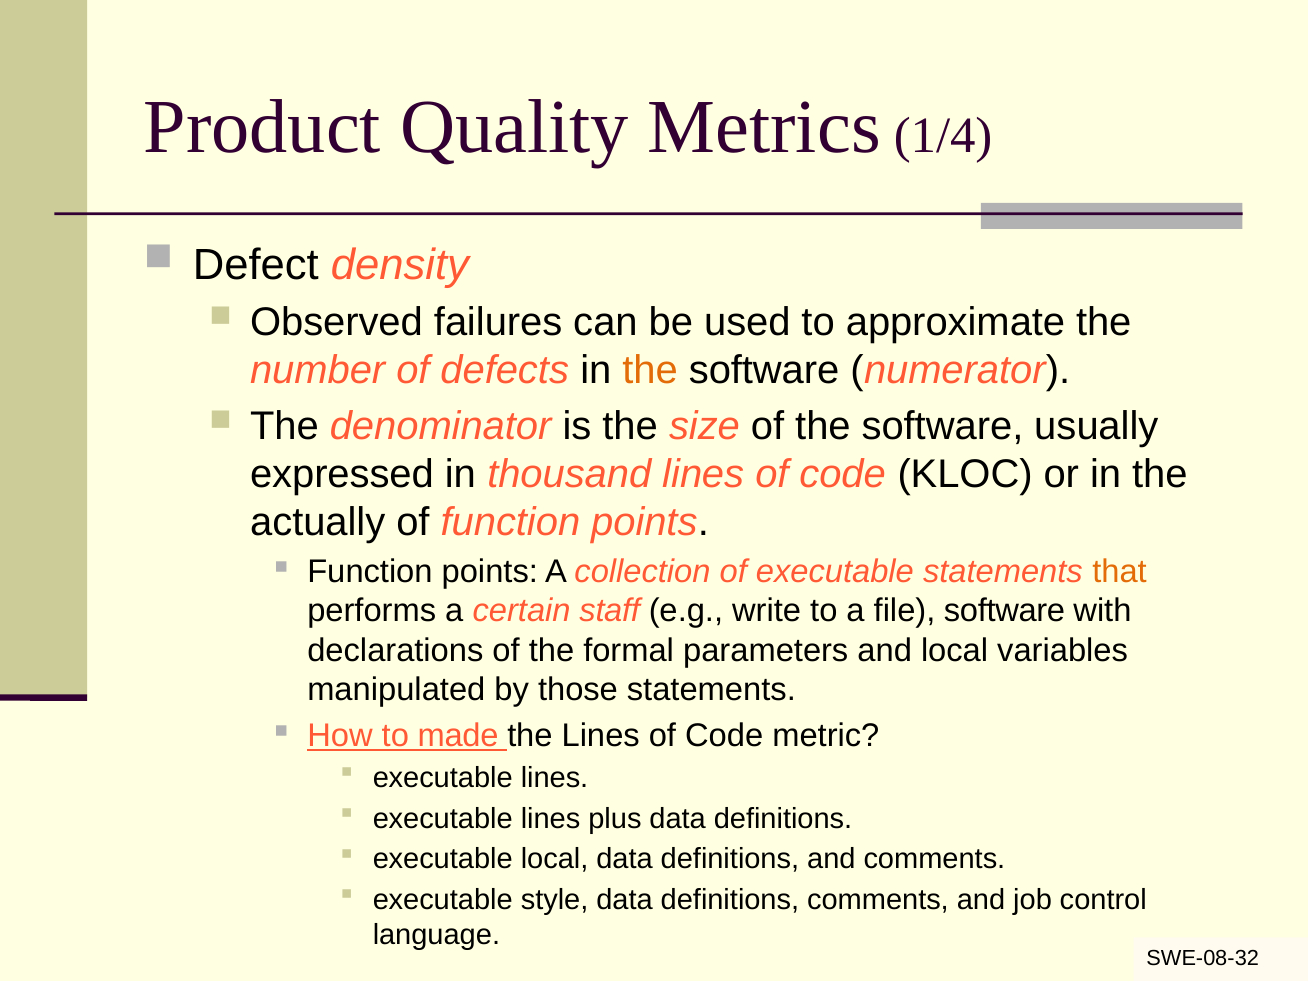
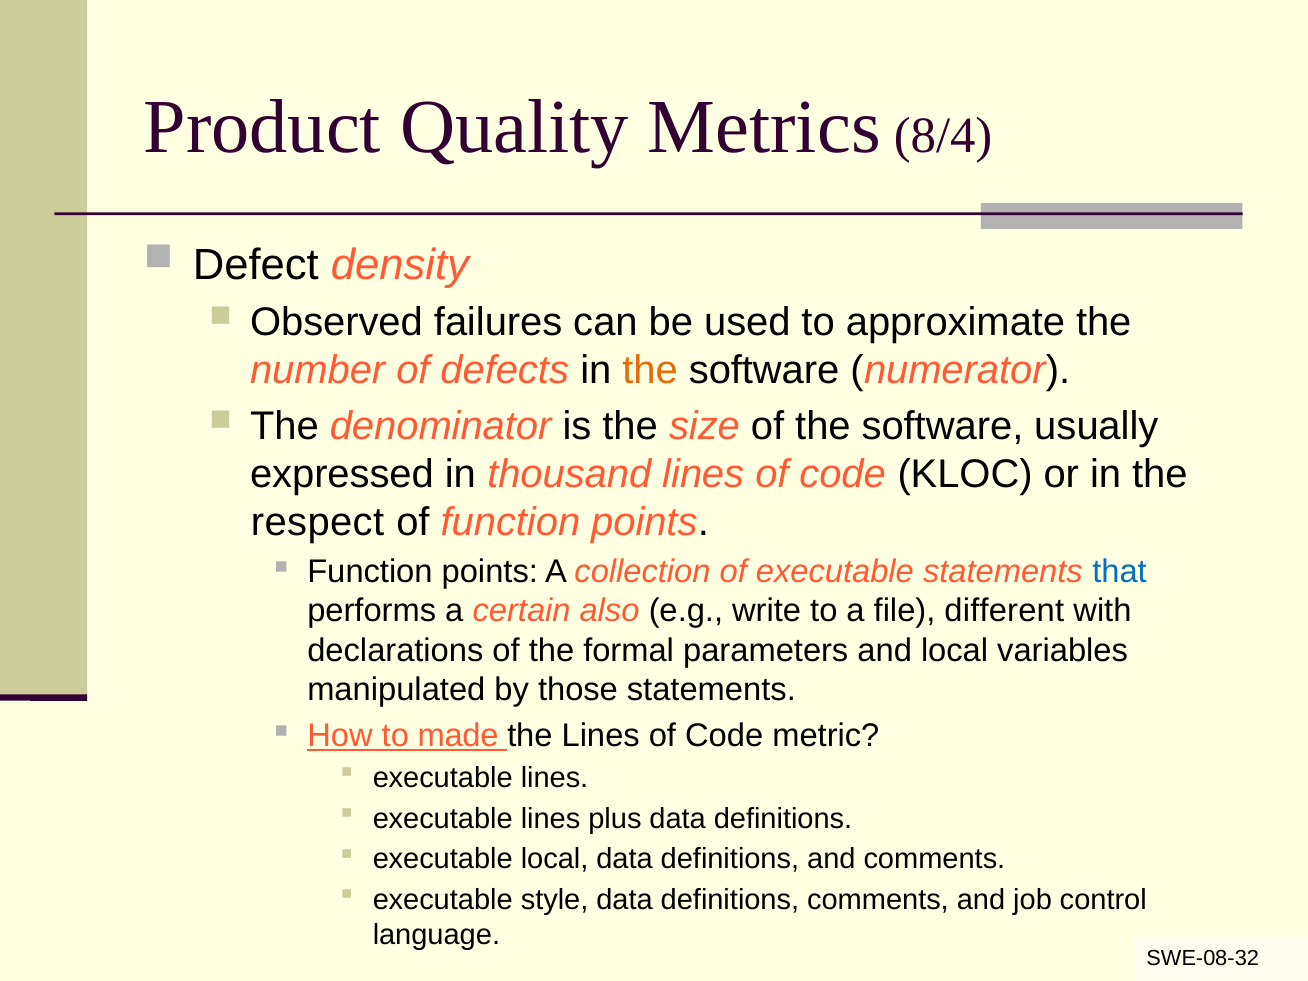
1/4: 1/4 -> 8/4
actually: actually -> respect
that colour: orange -> blue
staff: staff -> also
file software: software -> different
